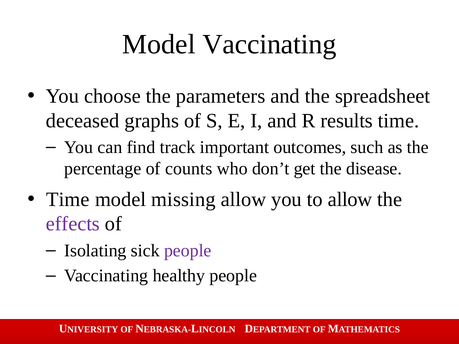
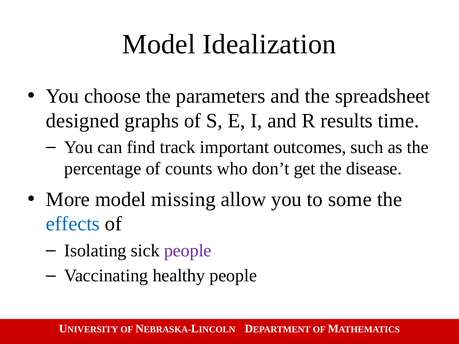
Model Vaccinating: Vaccinating -> Idealization
deceased: deceased -> designed
Time at (68, 200): Time -> More
to allow: allow -> some
effects colour: purple -> blue
